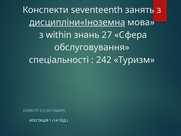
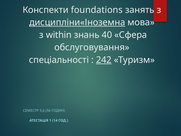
seventeenth: seventeenth -> foundations
27: 27 -> 40
242 underline: none -> present
